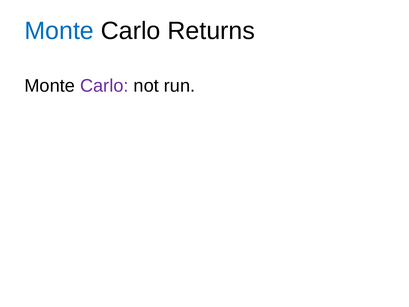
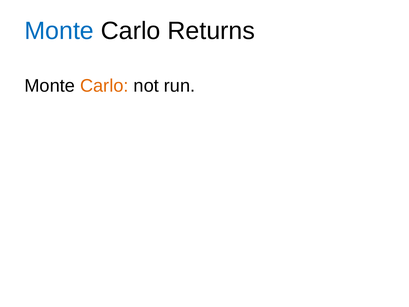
Carlo at (104, 86) colour: purple -> orange
